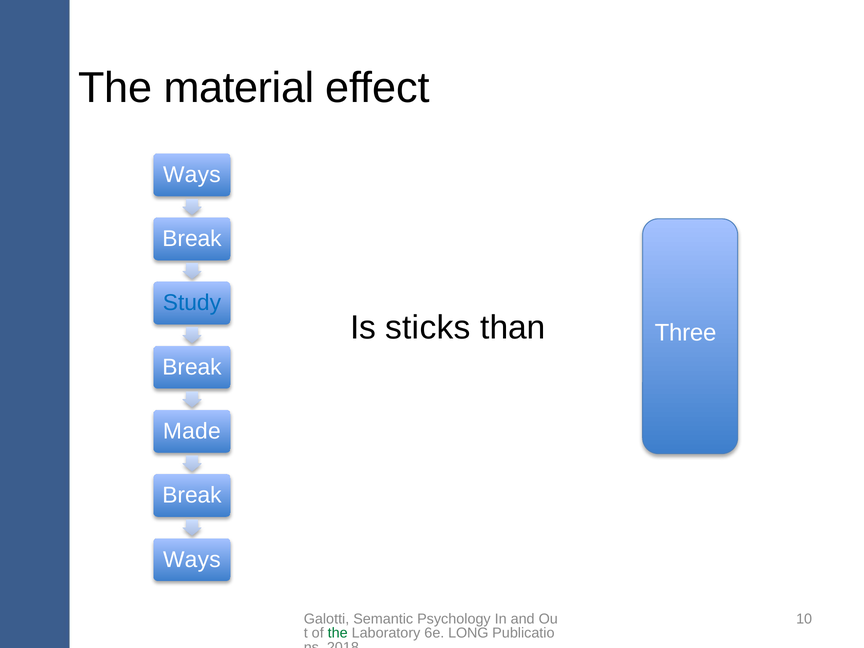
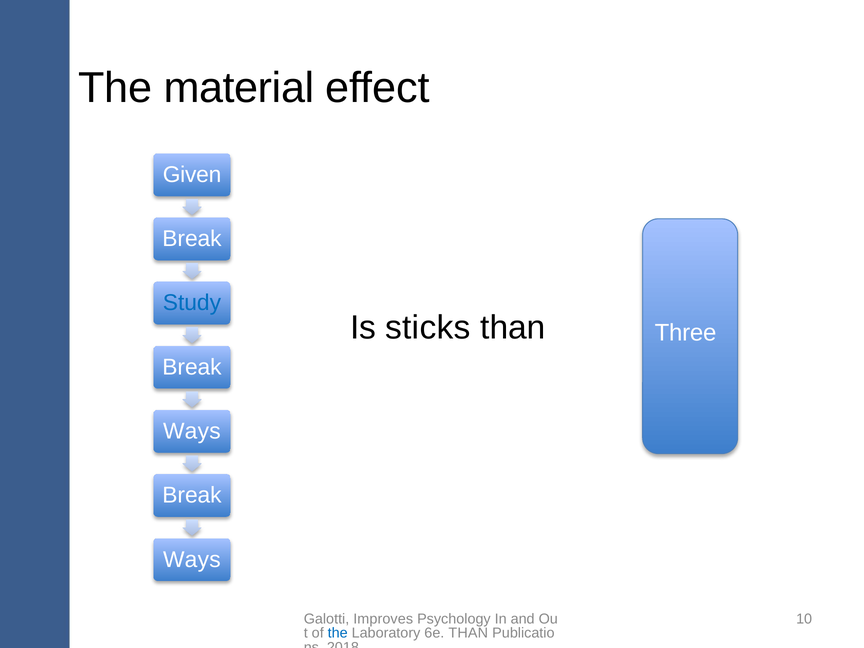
Ways at (192, 175): Ways -> Given
Made at (192, 431): Made -> Ways
Semantic: Semantic -> Improves
the at (338, 633) colour: green -> blue
6e LONG: LONG -> THAN
